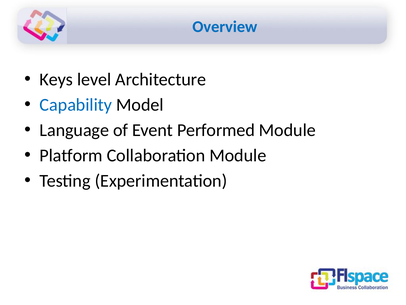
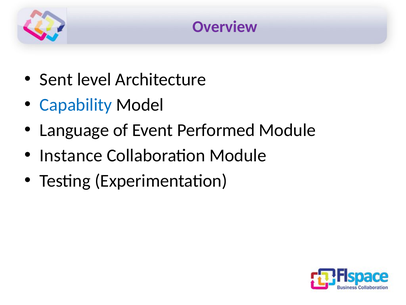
Overview colour: blue -> purple
Keys: Keys -> Sent
Platform: Platform -> Instance
